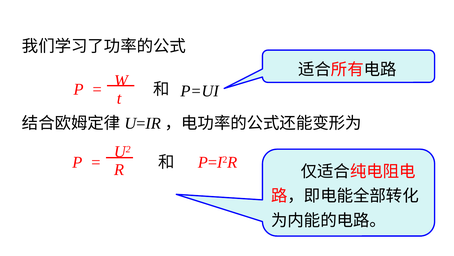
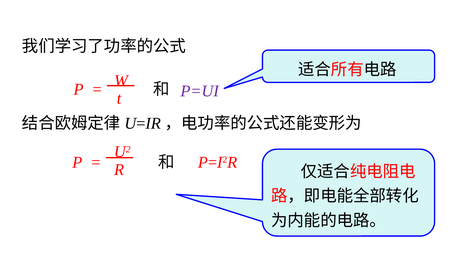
P=UI colour: black -> purple
